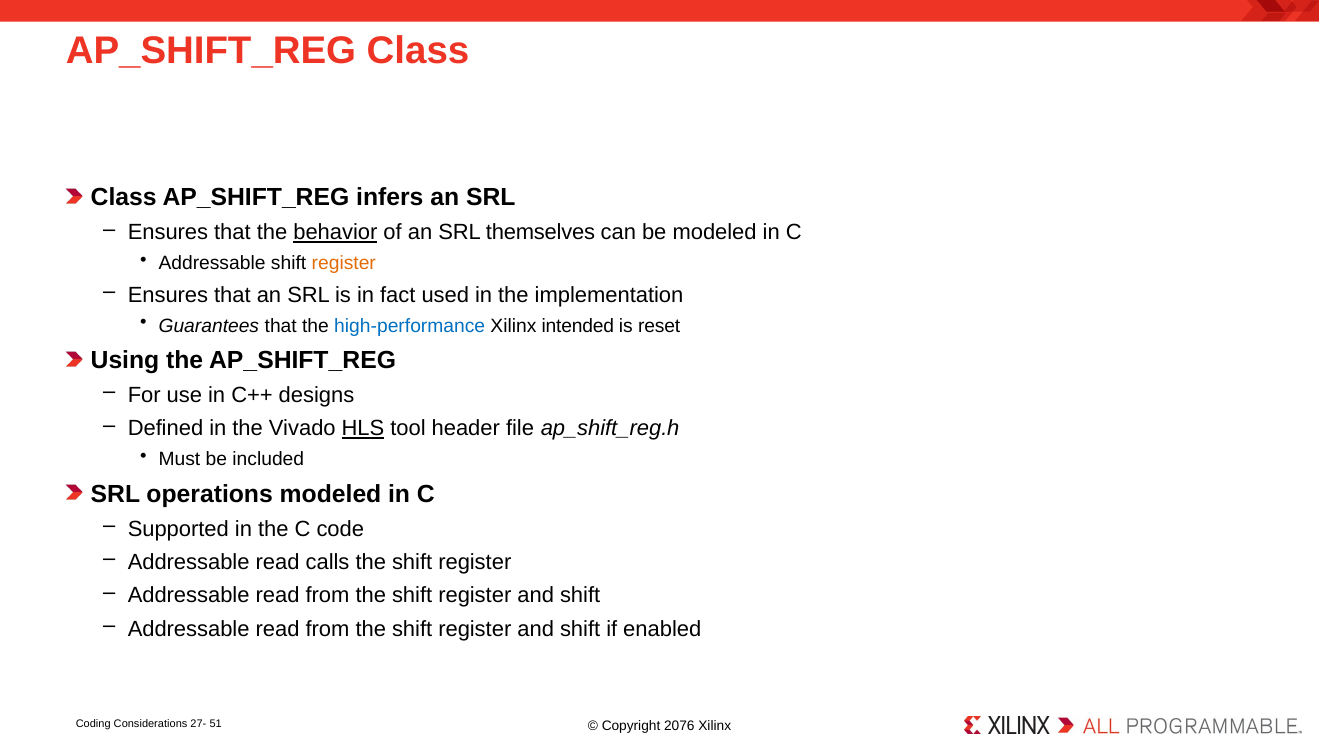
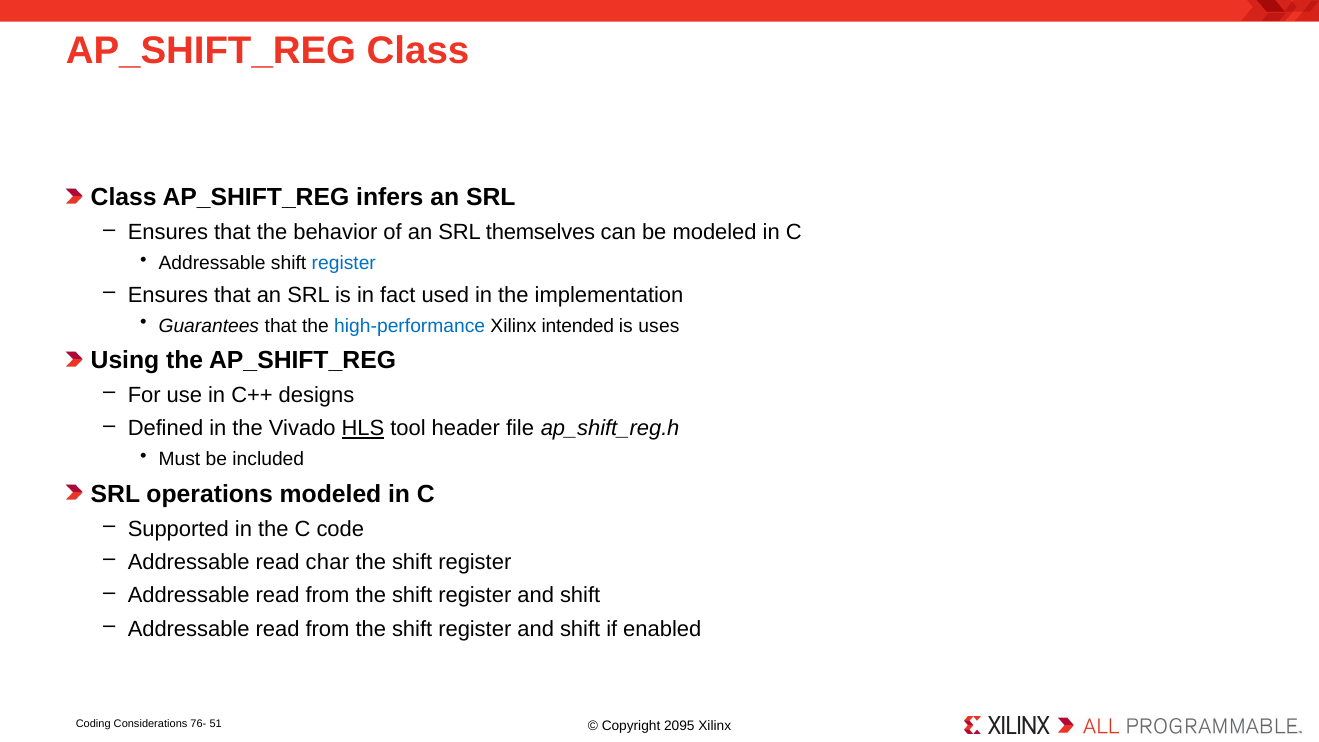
behavior underline: present -> none
register at (344, 263) colour: orange -> blue
reset: reset -> uses
calls: calls -> char
27-: 27- -> 76-
2076: 2076 -> 2095
